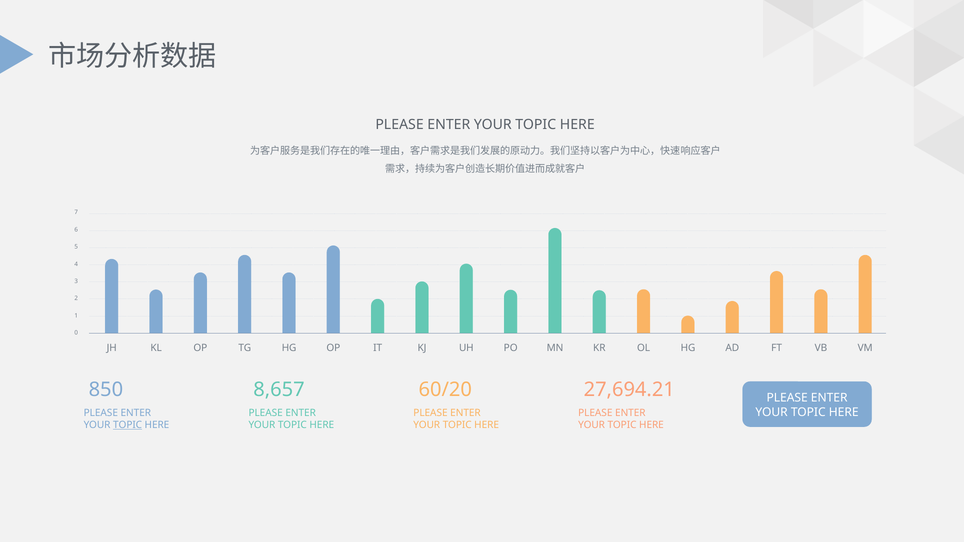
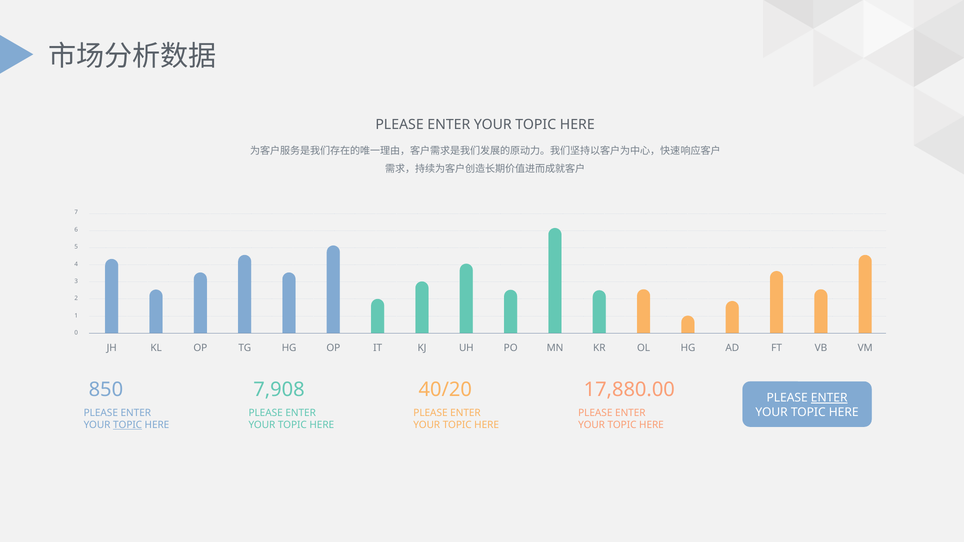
8,657: 8,657 -> 7,908
60/20: 60/20 -> 40/20
27,694.21: 27,694.21 -> 17,880.00
ENTER at (829, 398) underline: none -> present
